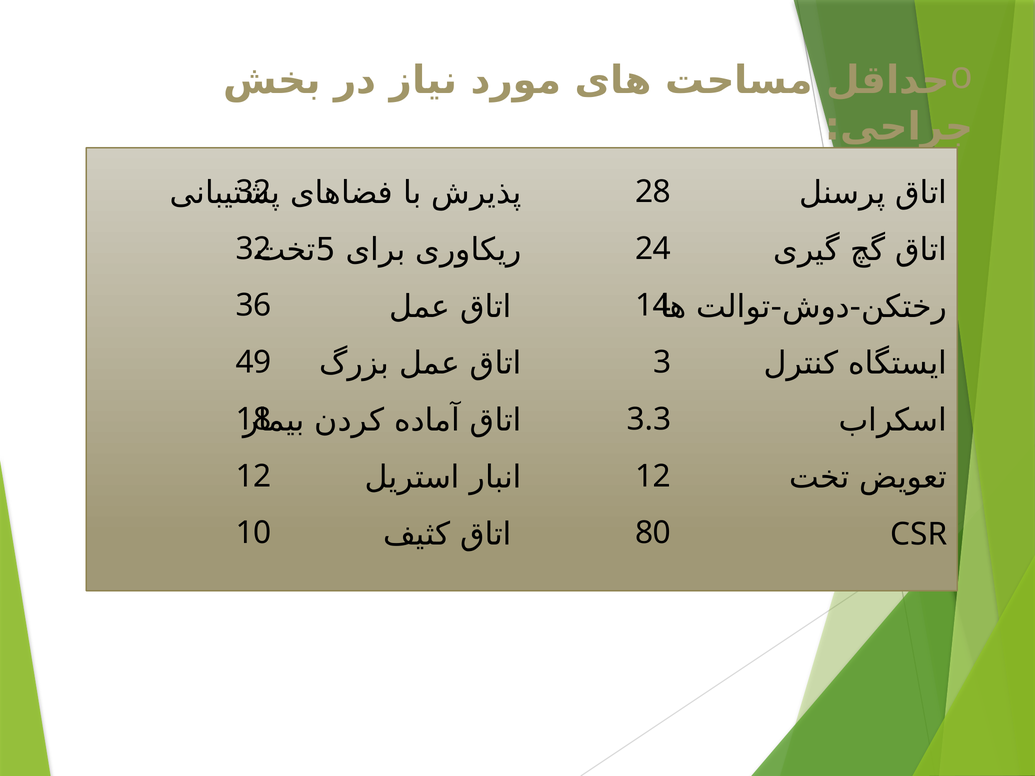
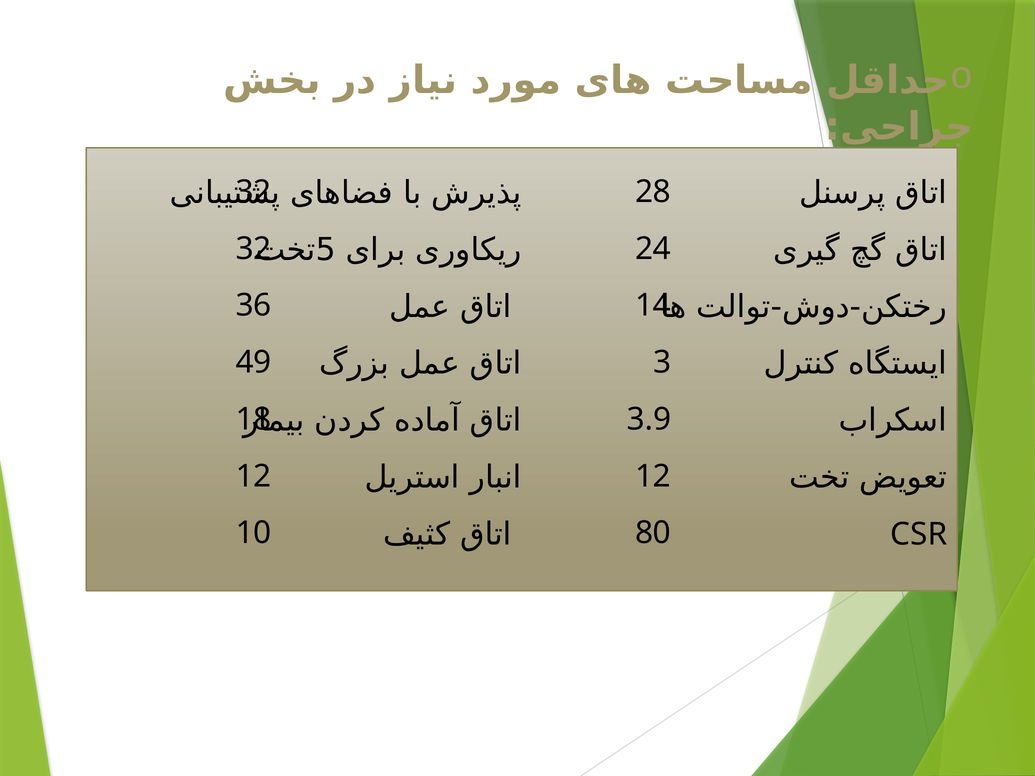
3.3: 3.3 -> 3.9
